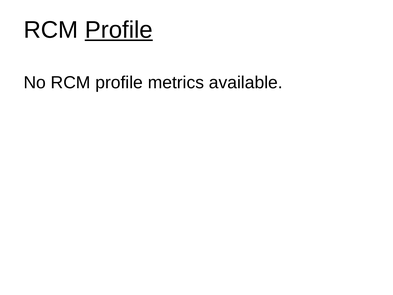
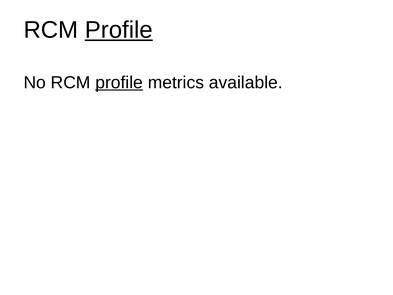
profile at (119, 82) underline: none -> present
